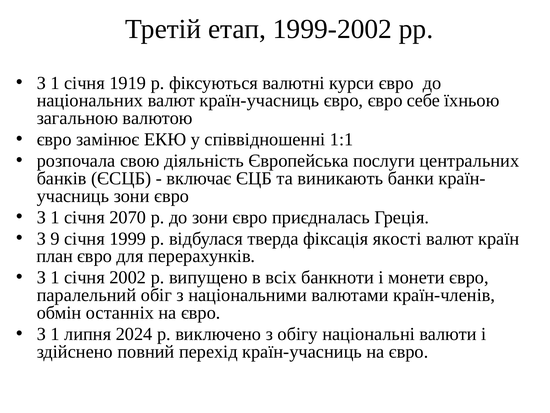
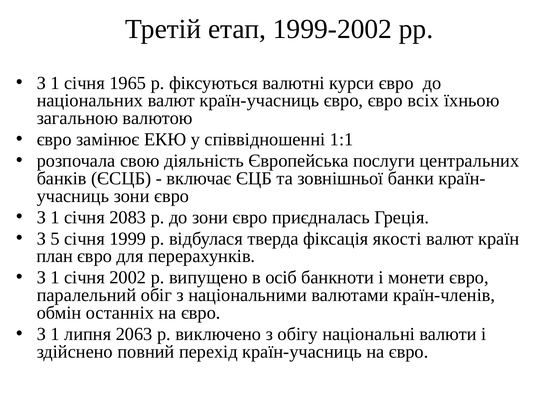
1919: 1919 -> 1965
себе: себе -> всіх
виникають: виникають -> зовнішньої
2070: 2070 -> 2083
9: 9 -> 5
всіх: всіх -> осіб
2024: 2024 -> 2063
